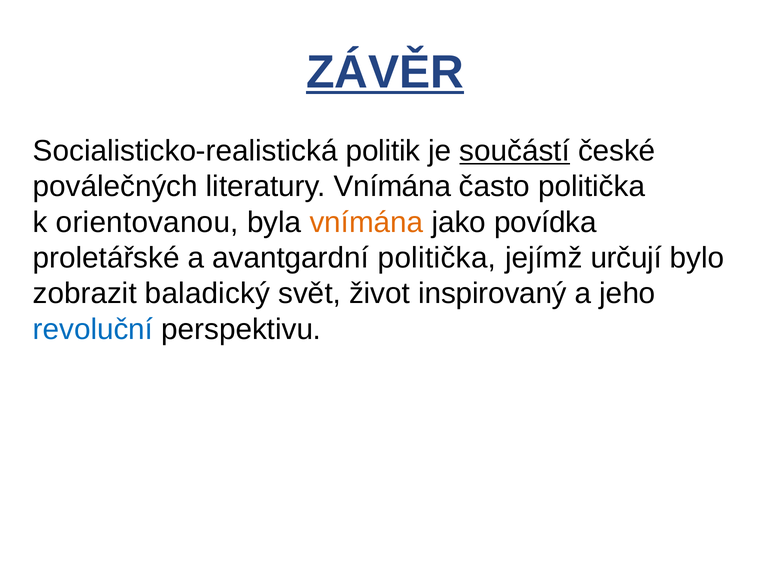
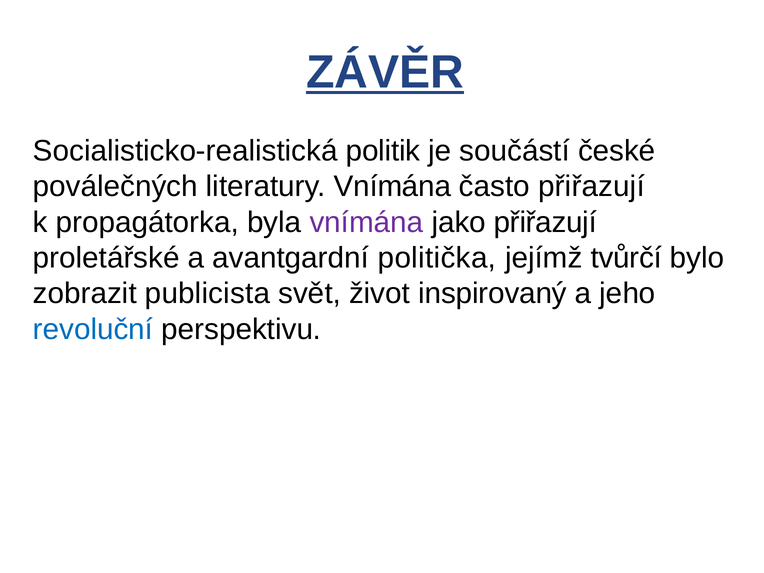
součástí underline: present -> none
často politička: politička -> přiřazují
orientovanou: orientovanou -> propagátorka
vnímána at (367, 222) colour: orange -> purple
jako povídka: povídka -> přiřazují
určují: určují -> tvůrčí
baladický: baladický -> publicista
